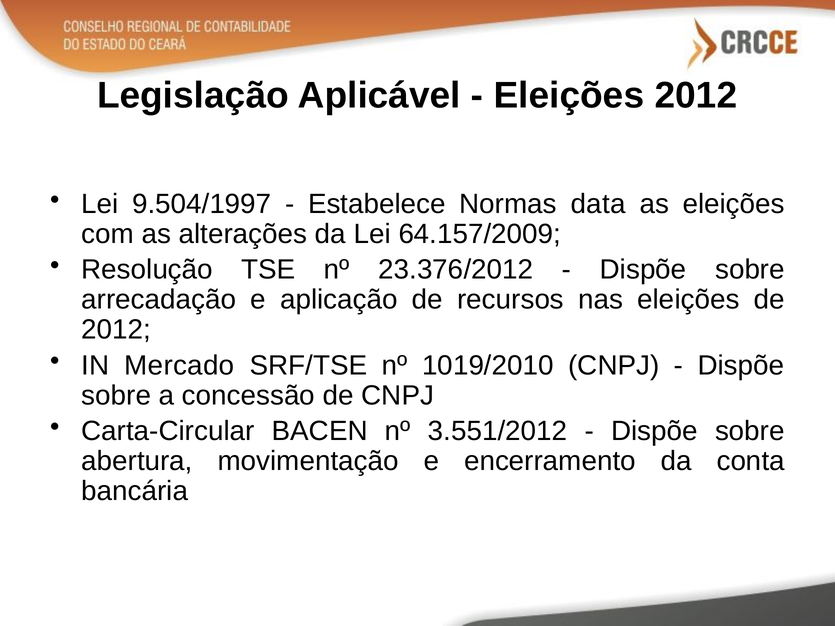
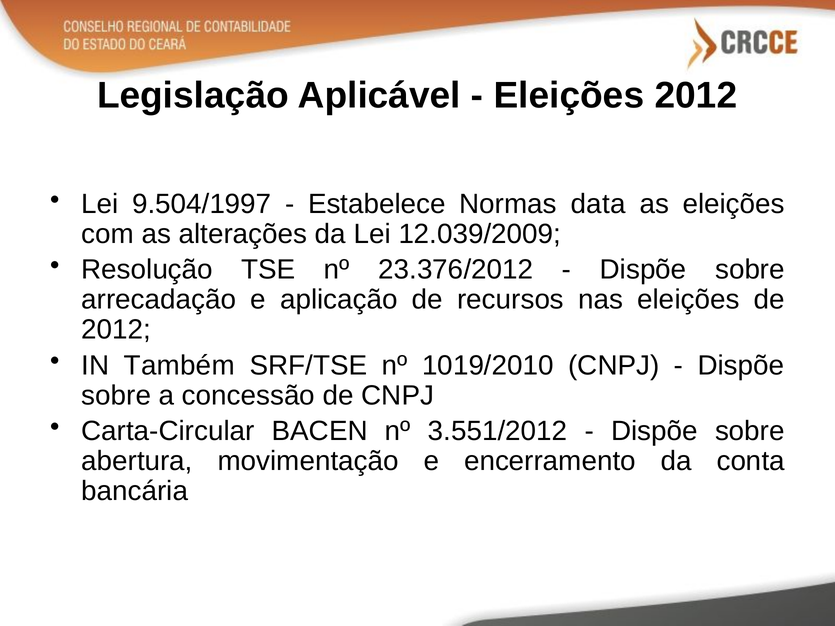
64.157/2009: 64.157/2009 -> 12.039/2009
Mercado: Mercado -> Também
